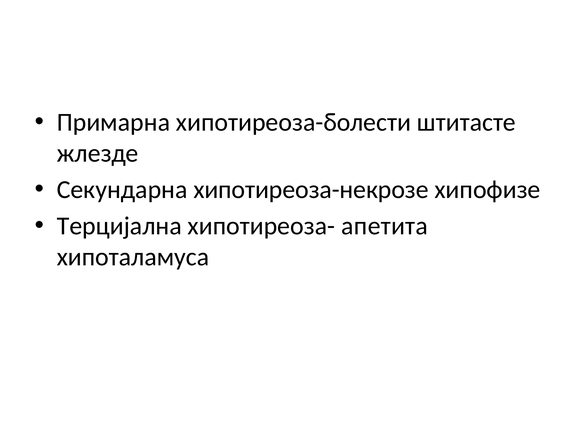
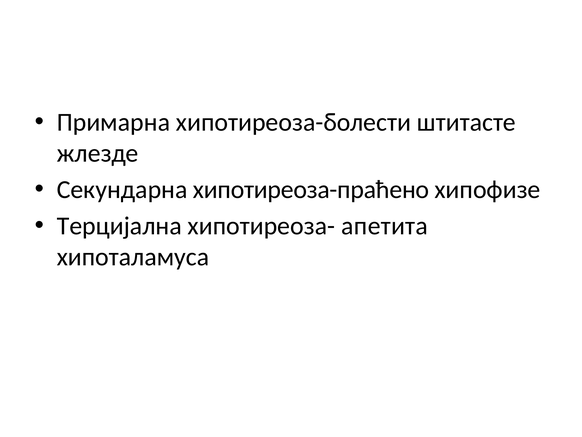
хипотиреоза-некрозе: хипотиреоза-некрозе -> хипотиреоза-праћено
